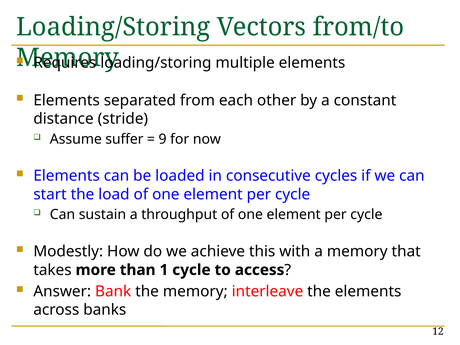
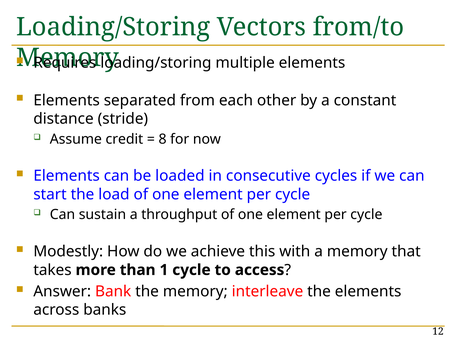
suffer: suffer -> credit
9: 9 -> 8
